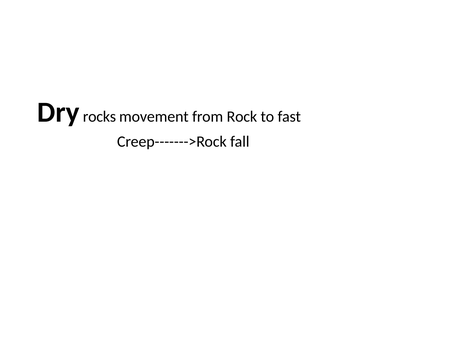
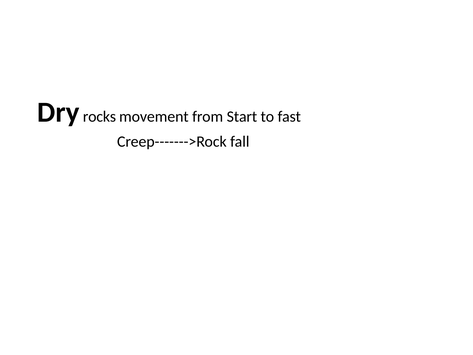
Rock: Rock -> Start
